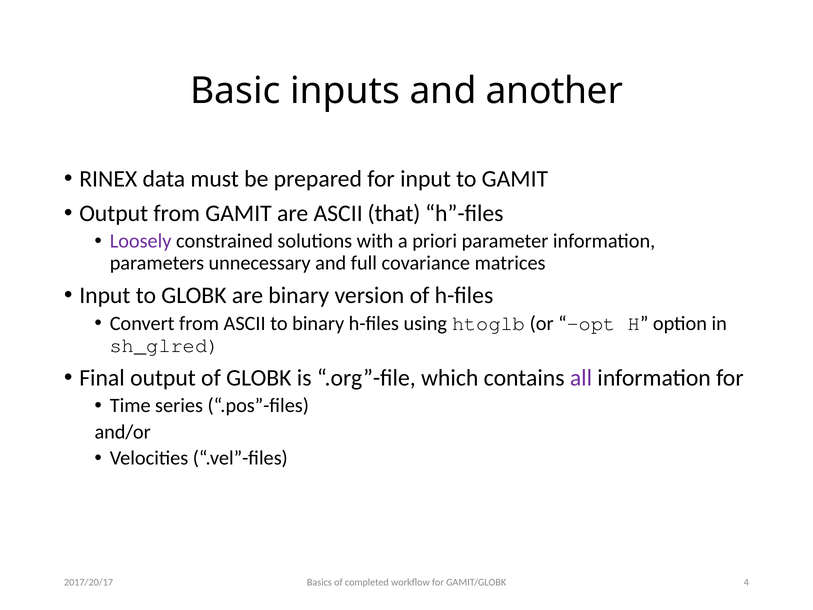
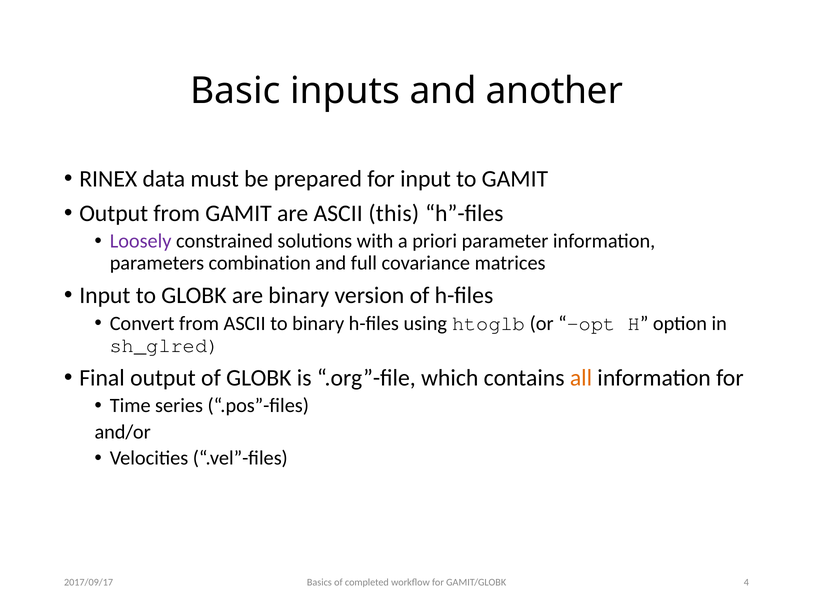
that: that -> this
unnecessary: unnecessary -> combination
all colour: purple -> orange
2017/20/17: 2017/20/17 -> 2017/09/17
